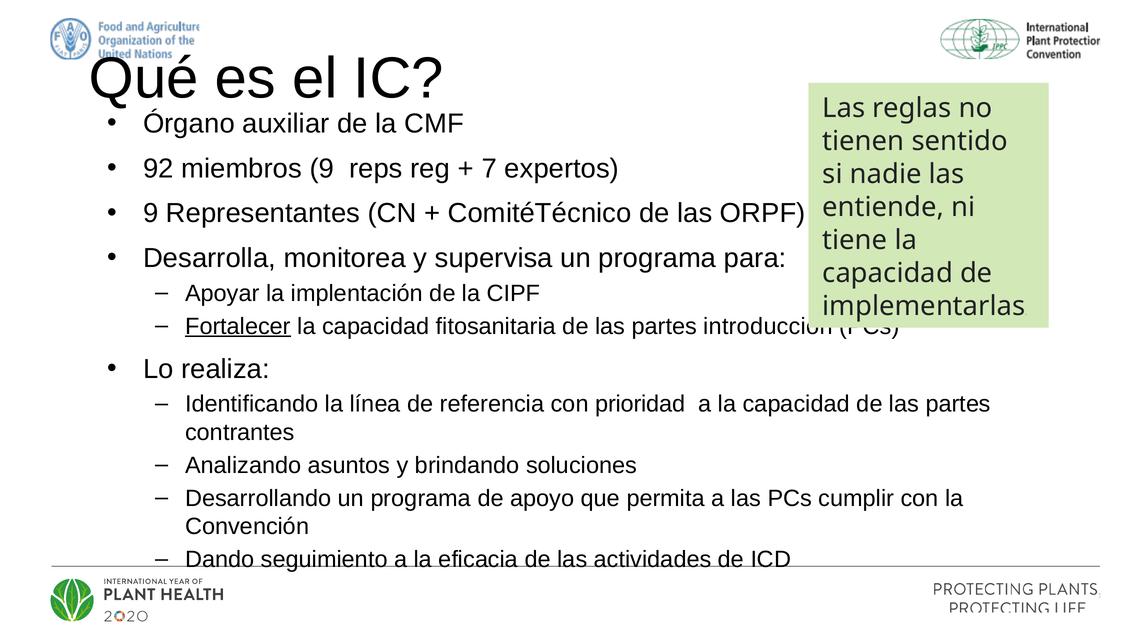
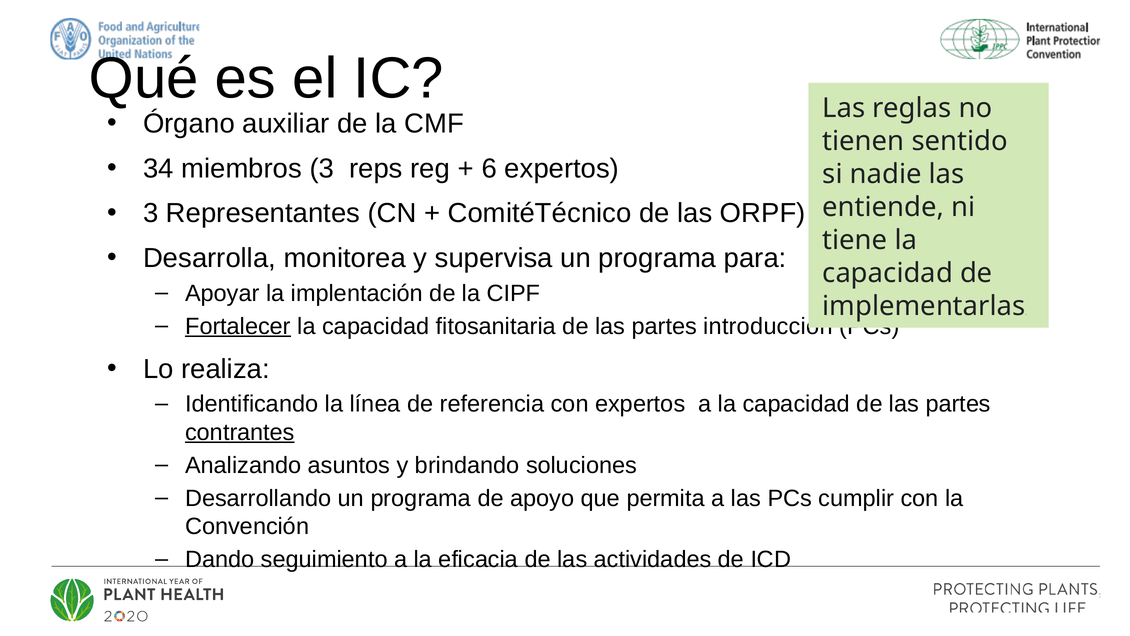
92: 92 -> 34
miembros 9: 9 -> 3
7: 7 -> 6
9 at (151, 213): 9 -> 3
con prioridad: prioridad -> expertos
contrantes underline: none -> present
